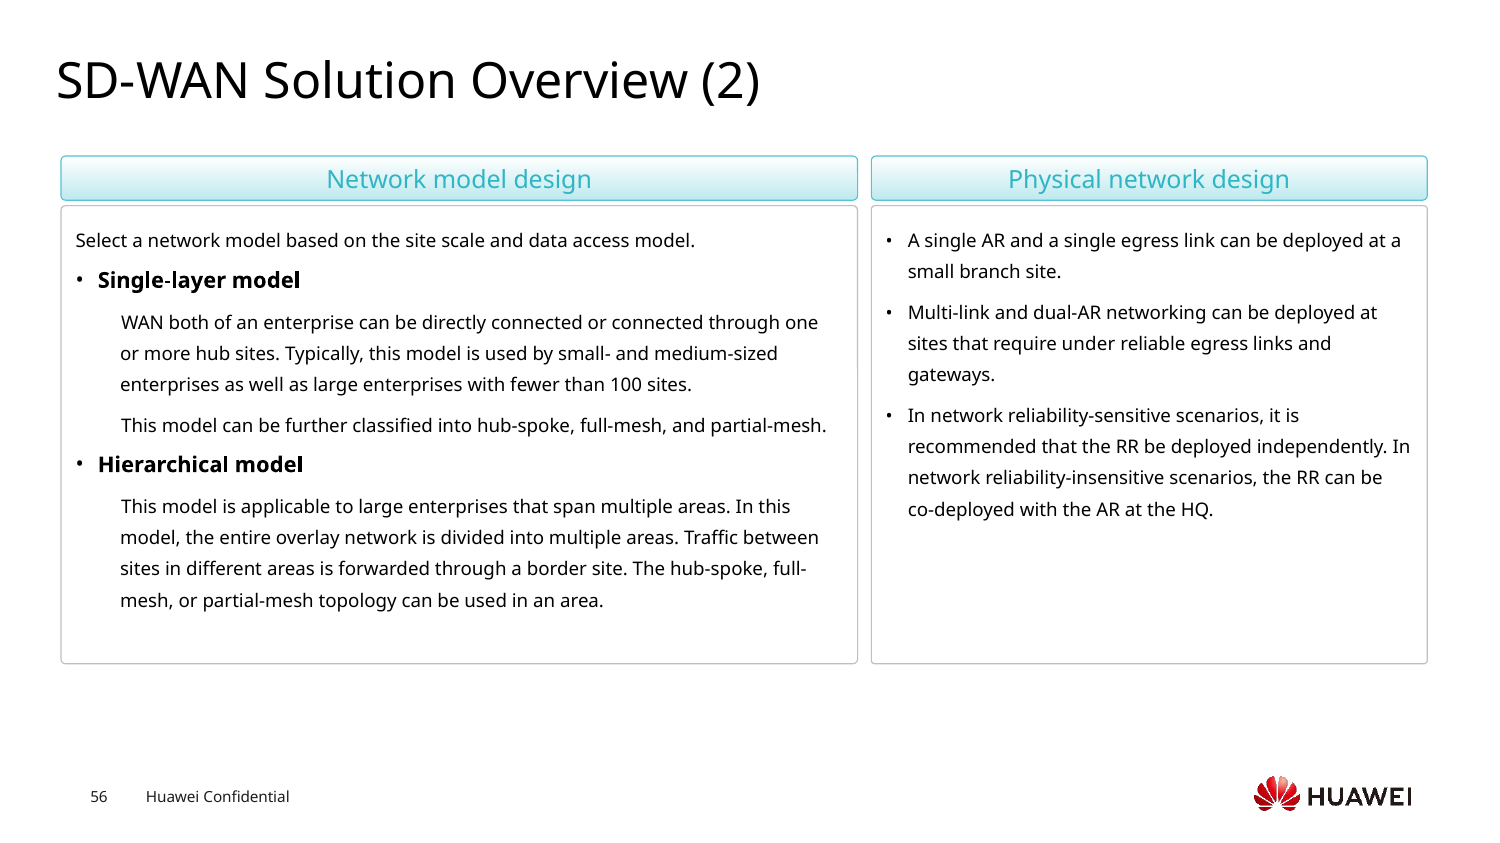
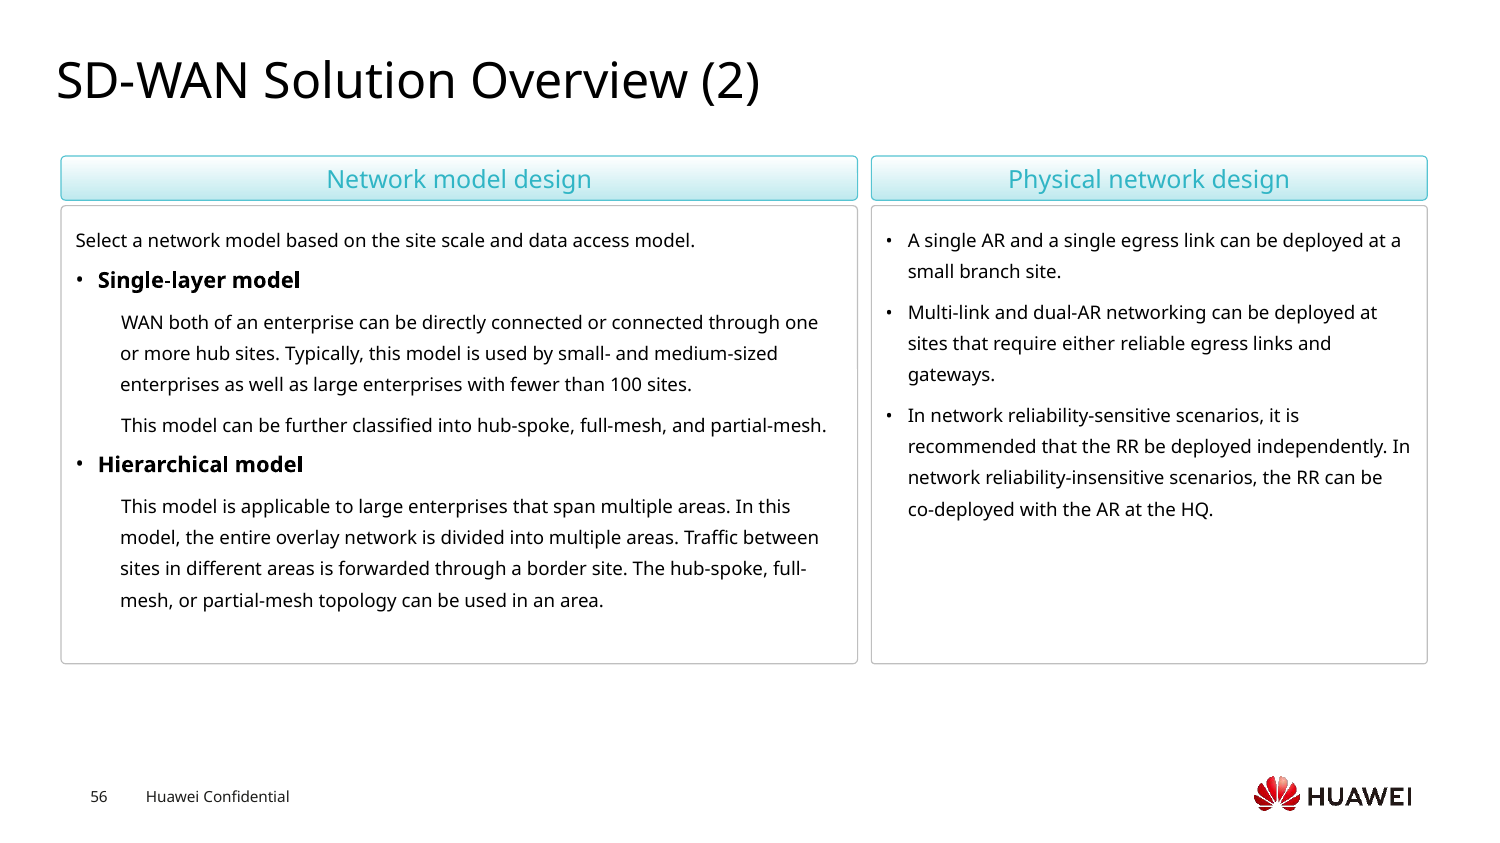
under: under -> either
